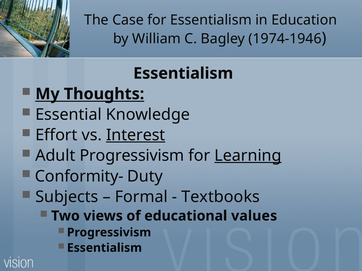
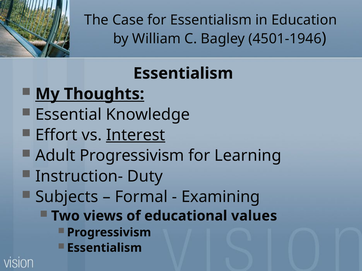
1974-1946: 1974-1946 -> 4501-1946
Learning underline: present -> none
Conformity-: Conformity- -> Instruction-
Textbooks: Textbooks -> Examining
